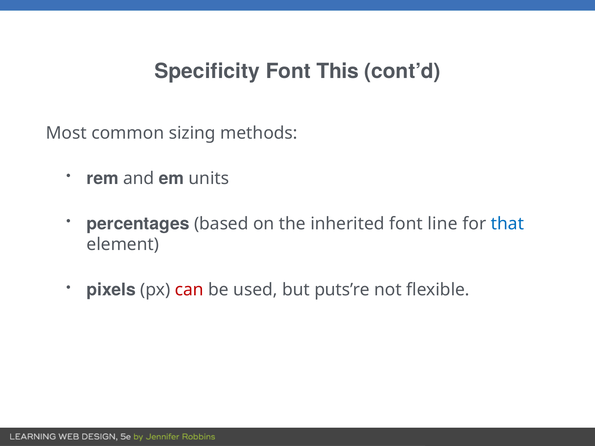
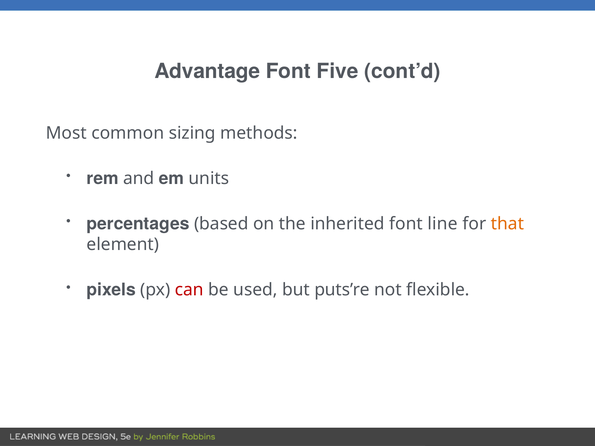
Specificity: Specificity -> Advantage
This: This -> Five
that colour: blue -> orange
